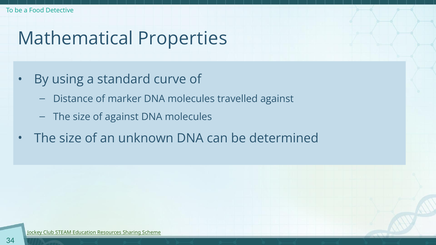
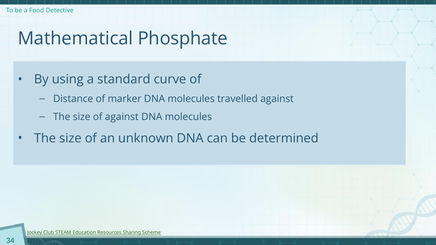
Properties: Properties -> Phosphate
